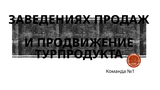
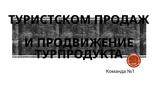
ЗАВЕДЕНИЯХ: ЗАВЕДЕНИЯХ -> ТУРИСТСКОМ
